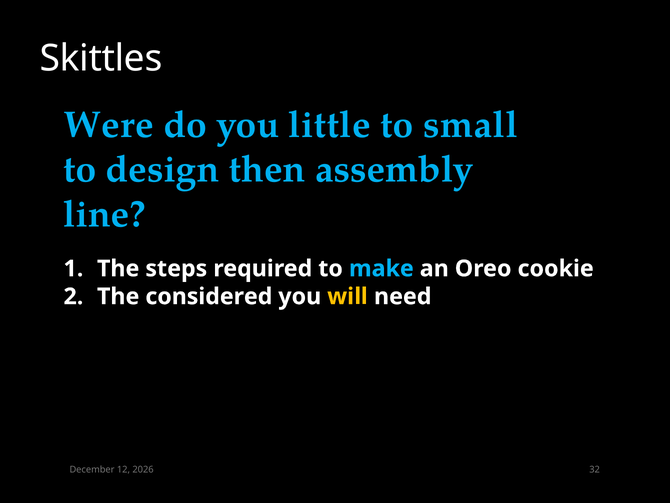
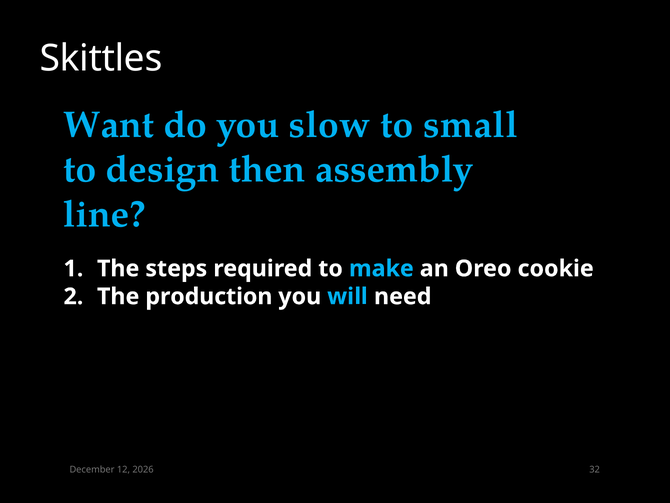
Were: Were -> Want
little: little -> slow
considered: considered -> production
will colour: yellow -> light blue
